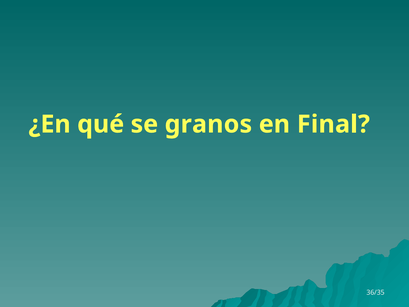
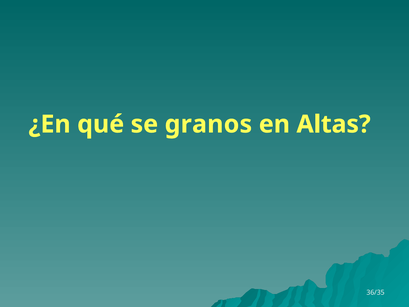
Final: Final -> Altas
